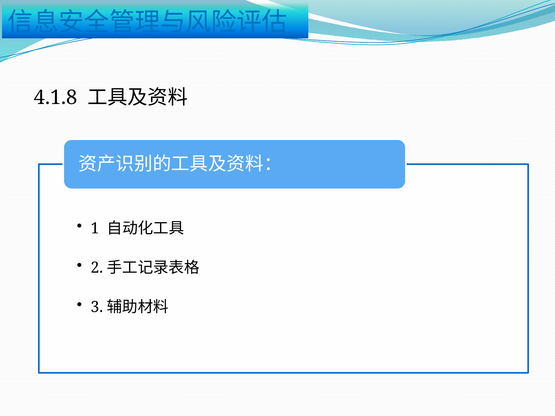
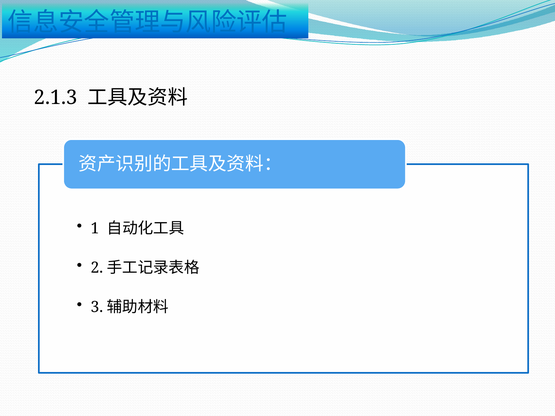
4.1.8: 4.1.8 -> 2.1.3
